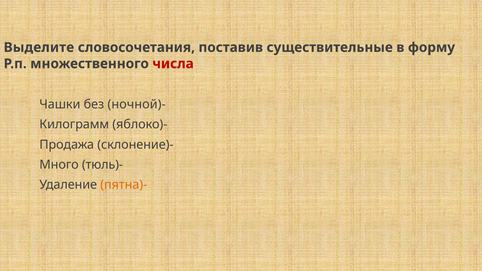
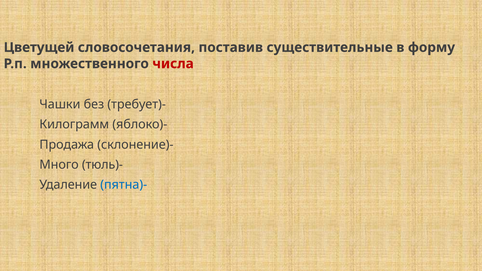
Выделите: Выделите -> Цветущей
ночной)-: ночной)- -> требует)-
пятна)- colour: orange -> blue
